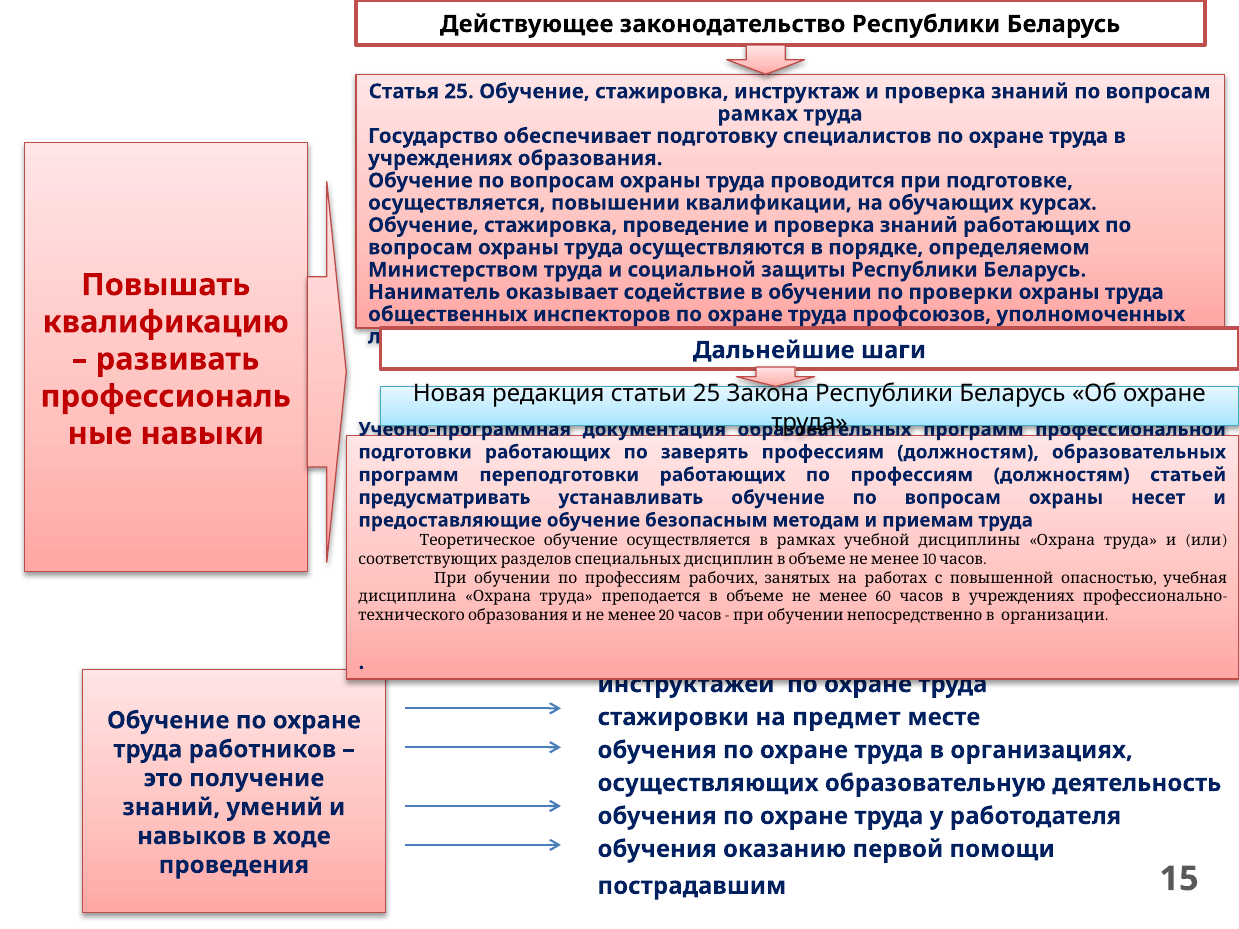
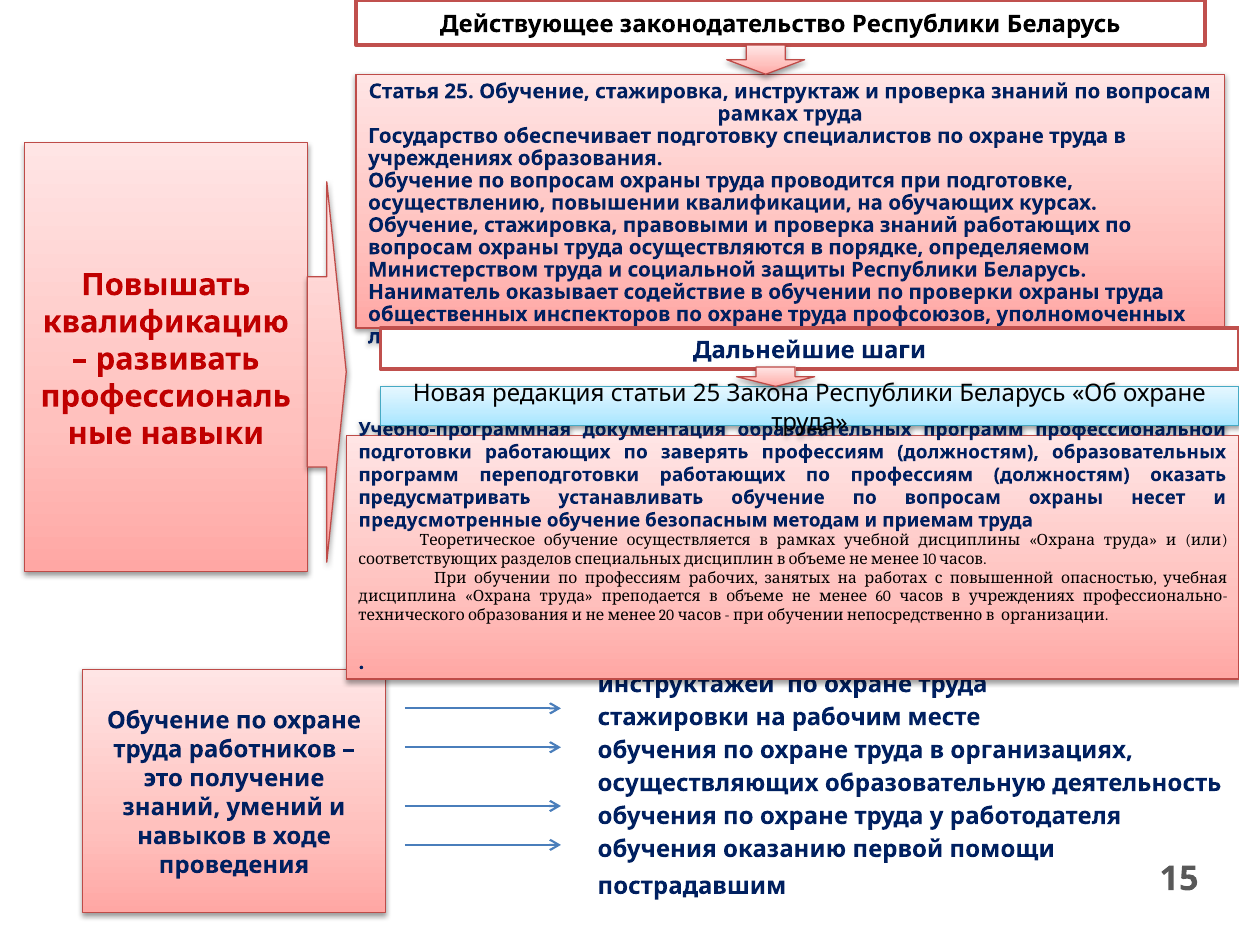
осуществляется at (457, 203): осуществляется -> осуществлению
проведение: проведение -> правовыми
статьей: статьей -> оказать
предоставляющие: предоставляющие -> предусмотренные
предмет: предмет -> рабочим
